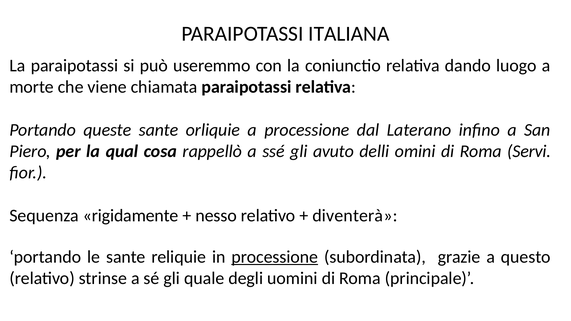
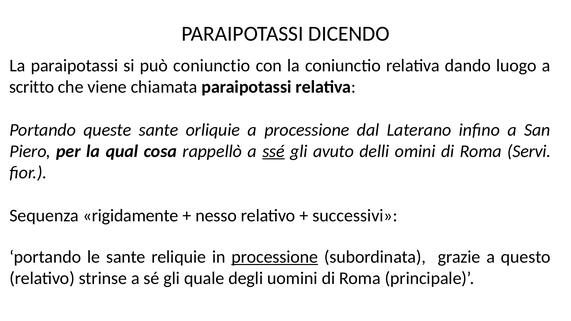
ITALIANA: ITALIANA -> DICENDO
può useremmo: useremmo -> coniunctio
morte: morte -> scritto
ssé underline: none -> present
diventerà: diventerà -> successivi
